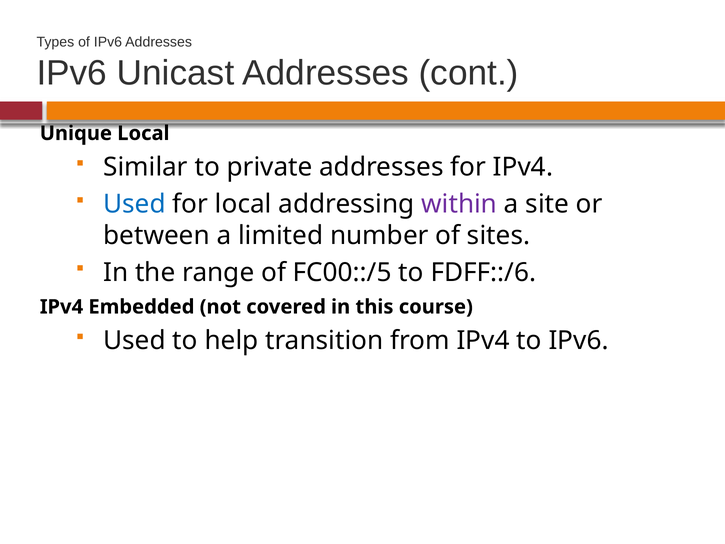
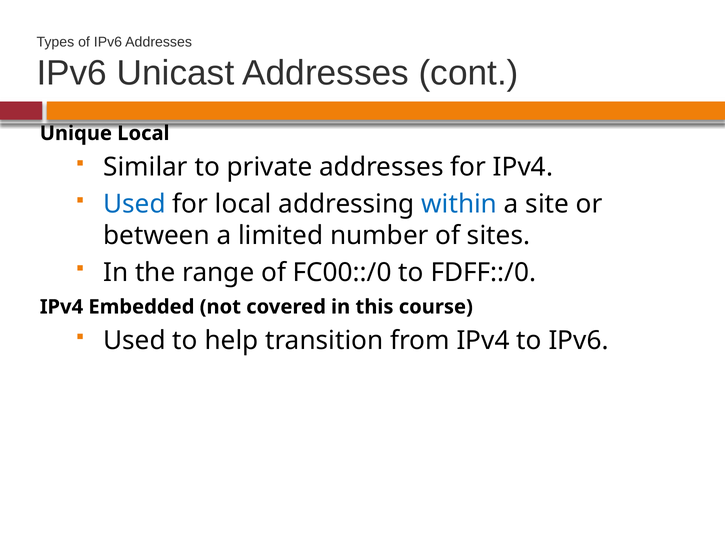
within colour: purple -> blue
FC00::/5: FC00::/5 -> FC00::/0
FDFF::/6: FDFF::/6 -> FDFF::/0
